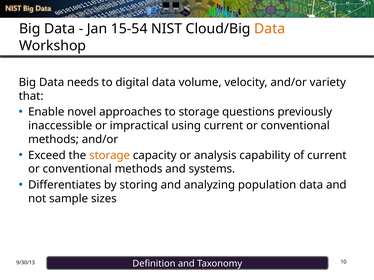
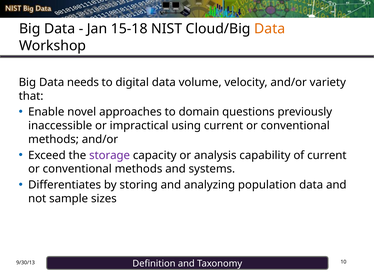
15-54: 15-54 -> 15-18
to storage: storage -> domain
storage at (110, 156) colour: orange -> purple
